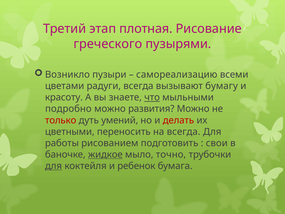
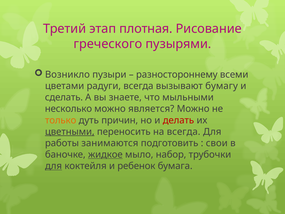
самореализацию: самореализацию -> разностороннему
красоту: красоту -> сделать
что underline: present -> none
подробно: подробно -> несколько
развития: развития -> является
только colour: red -> orange
умений: умений -> причин
цветными underline: none -> present
рисованием: рисованием -> занимаются
точно: точно -> набор
